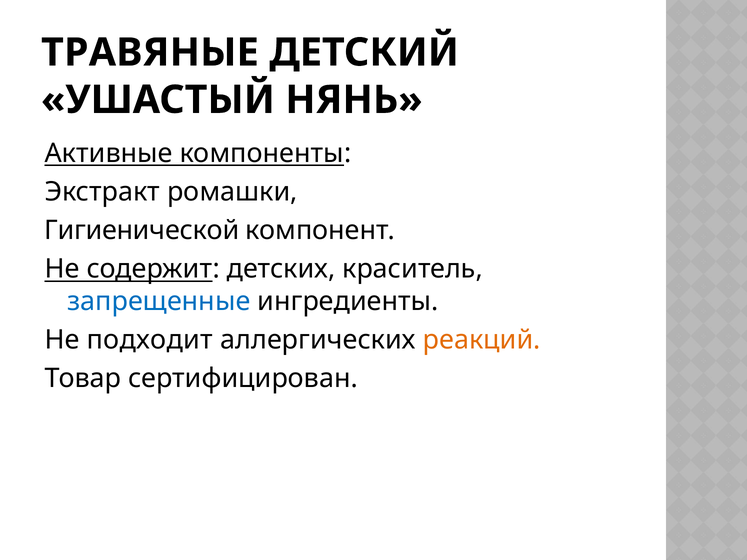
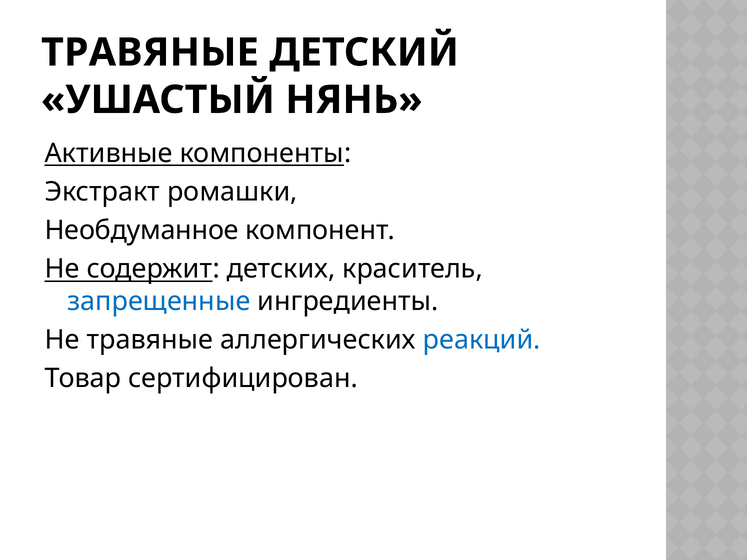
Гигиенической: Гигиенической -> Необдуманное
Не подходит: подходит -> травяные
реакций colour: orange -> blue
